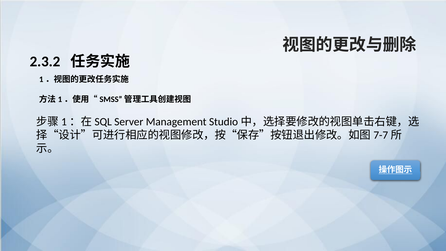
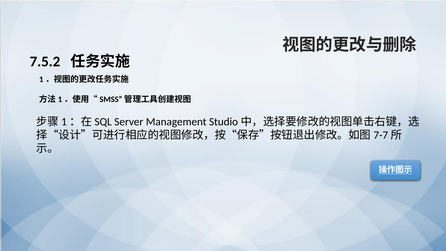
2.3.2: 2.3.2 -> 7.5.2
